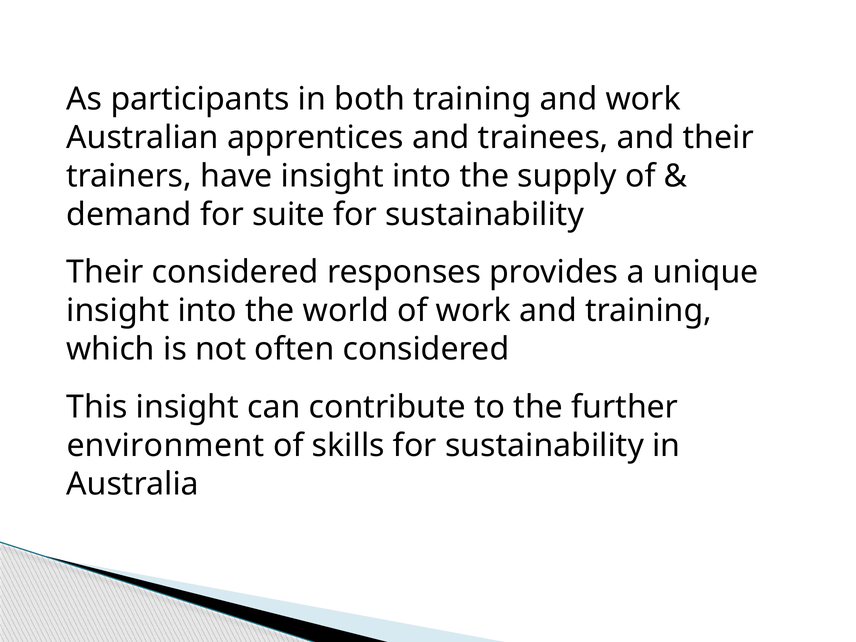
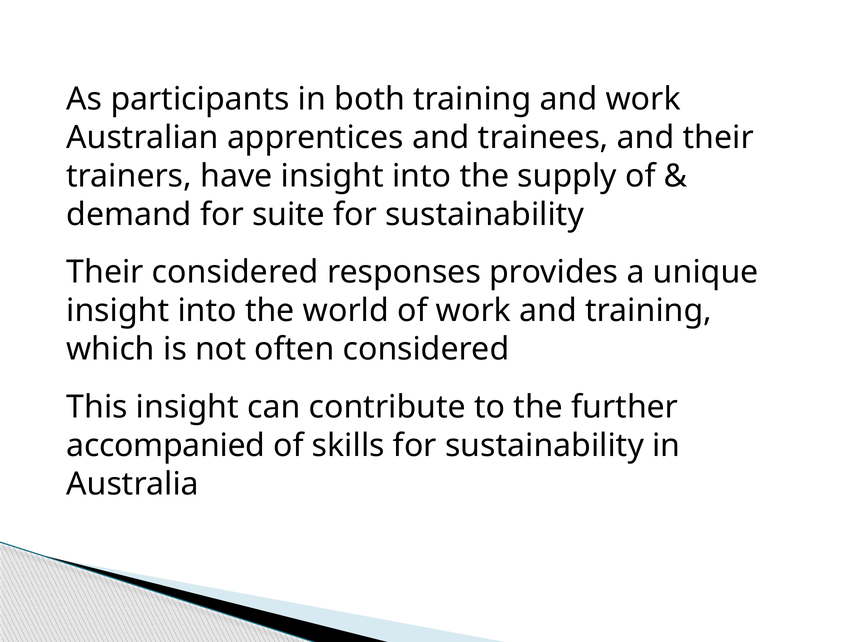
environment: environment -> accompanied
